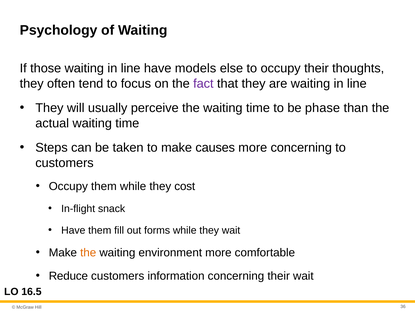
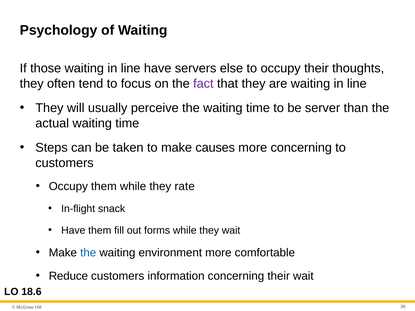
models: models -> servers
phase: phase -> server
cost: cost -> rate
the at (88, 253) colour: orange -> blue
16.5: 16.5 -> 18.6
